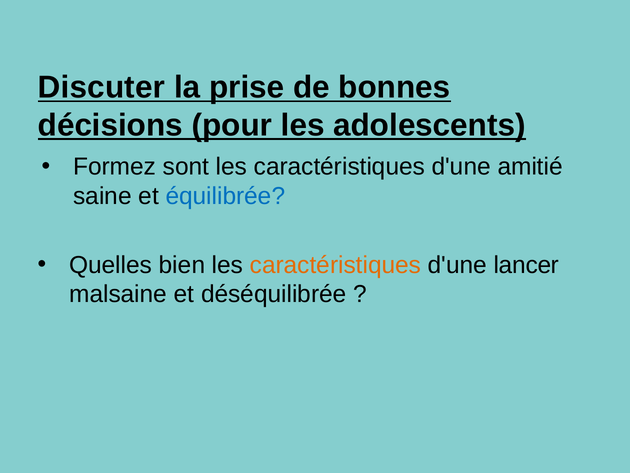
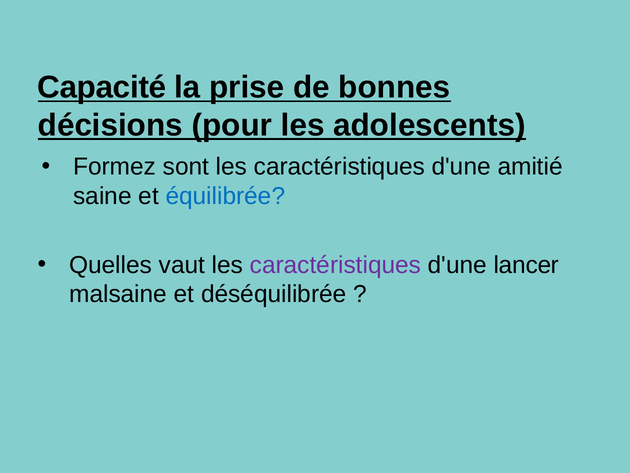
Discuter: Discuter -> Capacité
bien: bien -> vaut
caractéristiques at (335, 265) colour: orange -> purple
